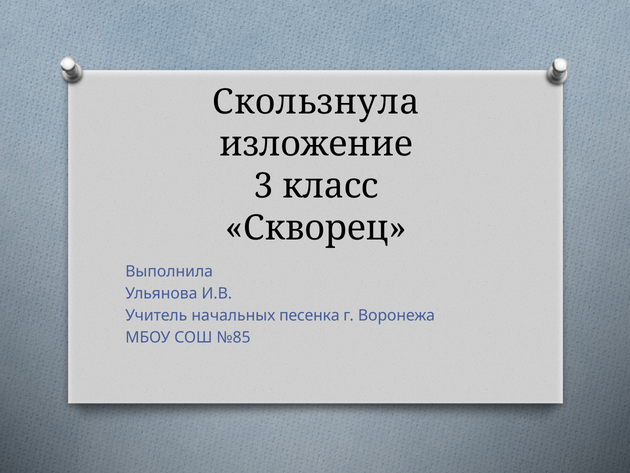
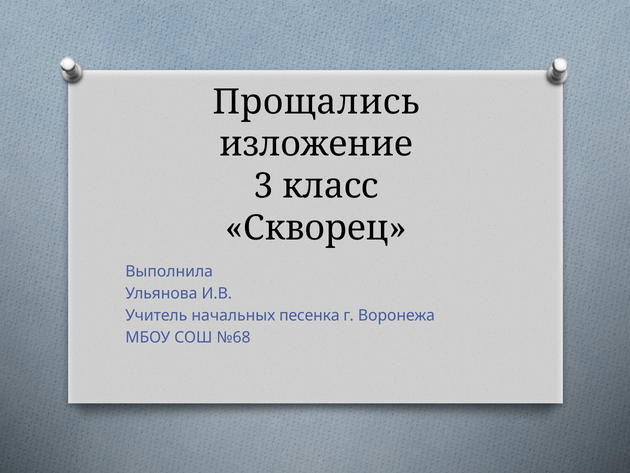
Скользнула: Скользнула -> Прощались
№85: №85 -> №68
